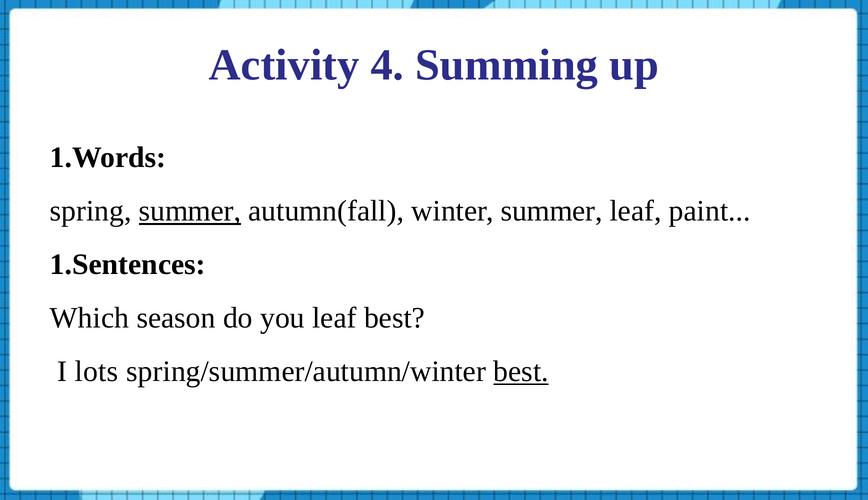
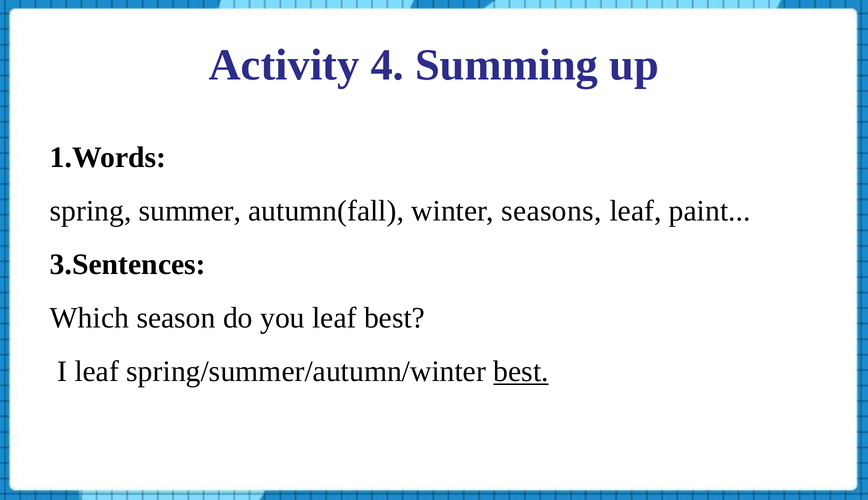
summer at (190, 211) underline: present -> none
winter summer: summer -> seasons
1.Sentences: 1.Sentences -> 3.Sentences
I lots: lots -> leaf
